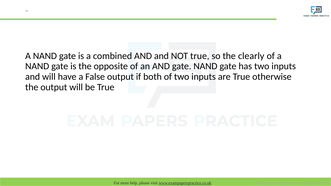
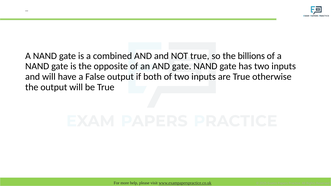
clearly: clearly -> billions
